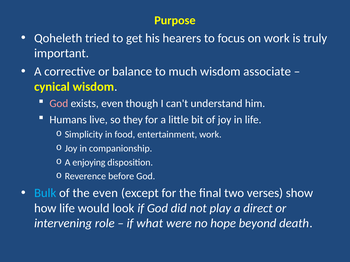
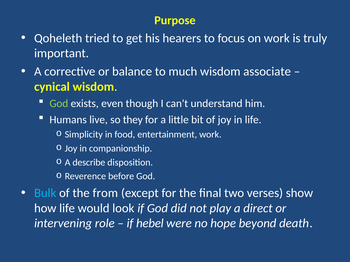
God at (59, 104) colour: pink -> light green
enjoying: enjoying -> describe
the even: even -> from
what: what -> hebel
